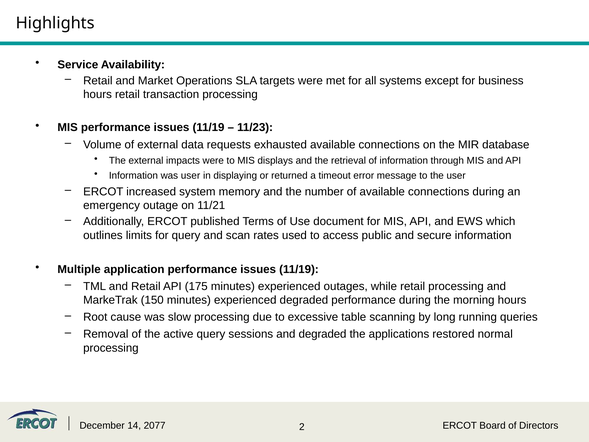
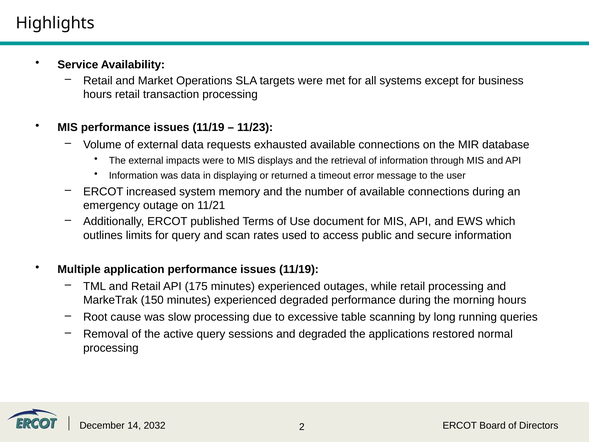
was user: user -> data
2077: 2077 -> 2032
